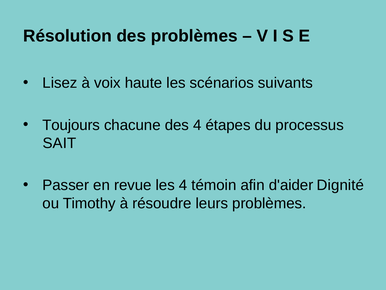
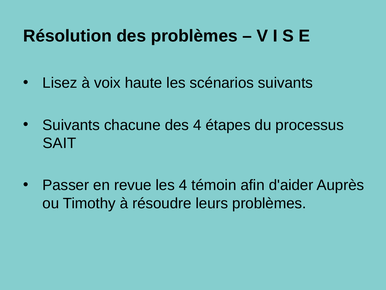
Toujours at (71, 125): Toujours -> Suivants
Dignité: Dignité -> Auprès
